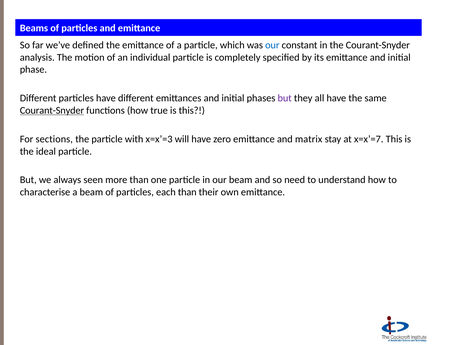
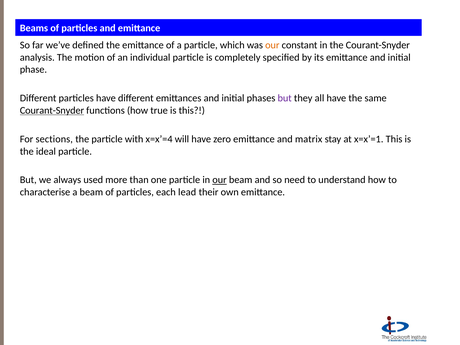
our at (272, 45) colour: blue -> orange
x=x’=3: x=x’=3 -> x=x’=4
x=x’=7: x=x’=7 -> x=x’=1
seen: seen -> used
our at (220, 180) underline: none -> present
each than: than -> lead
